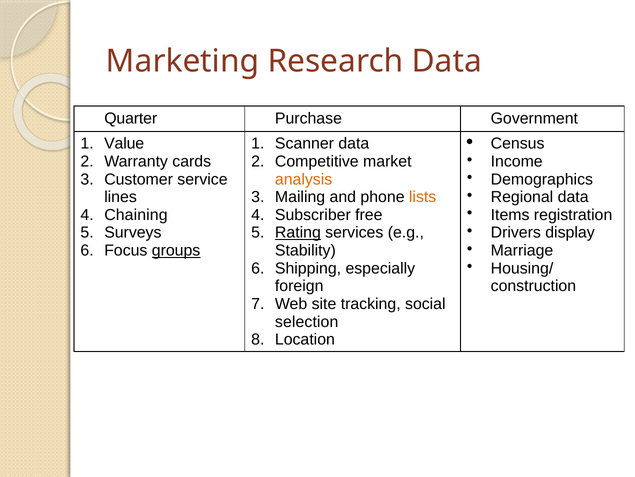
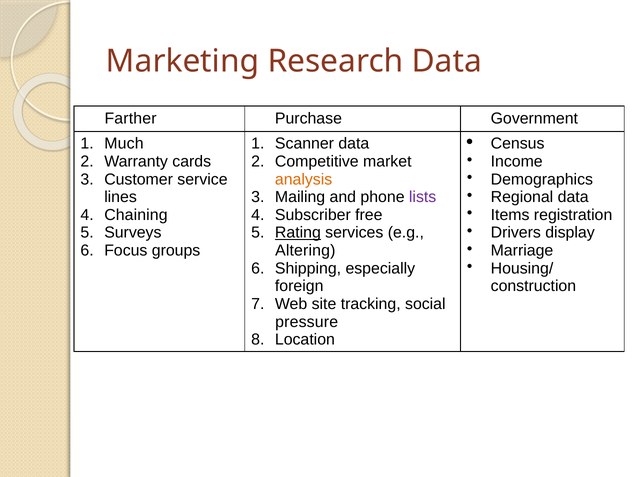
Quarter: Quarter -> Farther
Value: Value -> Much
lists colour: orange -> purple
groups underline: present -> none
Stability: Stability -> Altering
selection: selection -> pressure
